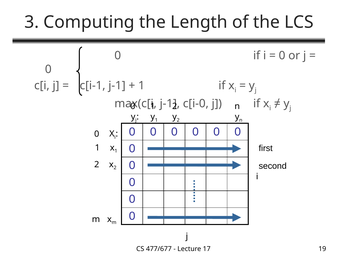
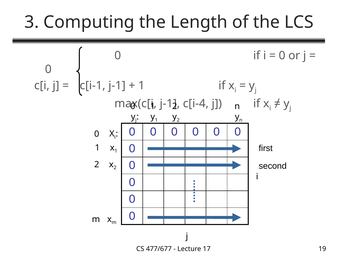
c[i-0: c[i-0 -> c[i-4
